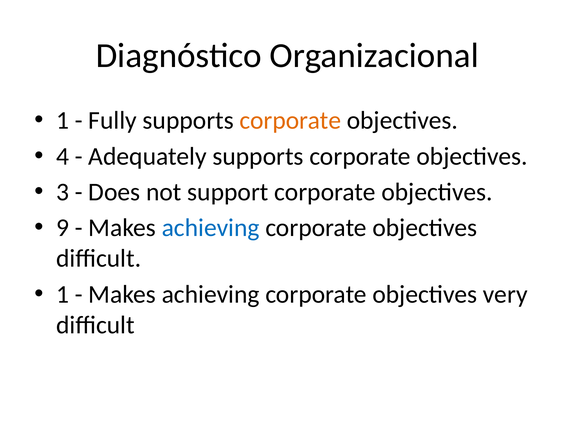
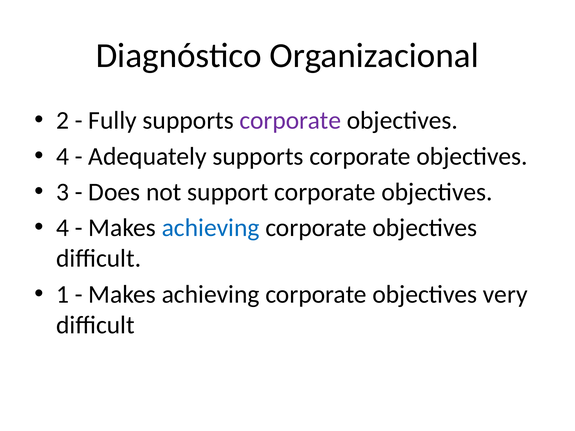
1 at (63, 121): 1 -> 2
corporate at (290, 121) colour: orange -> purple
9 at (63, 228): 9 -> 4
